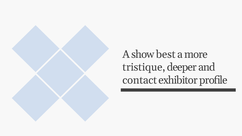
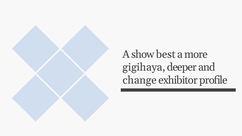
tristique: tristique -> gigihaya
contact: contact -> change
